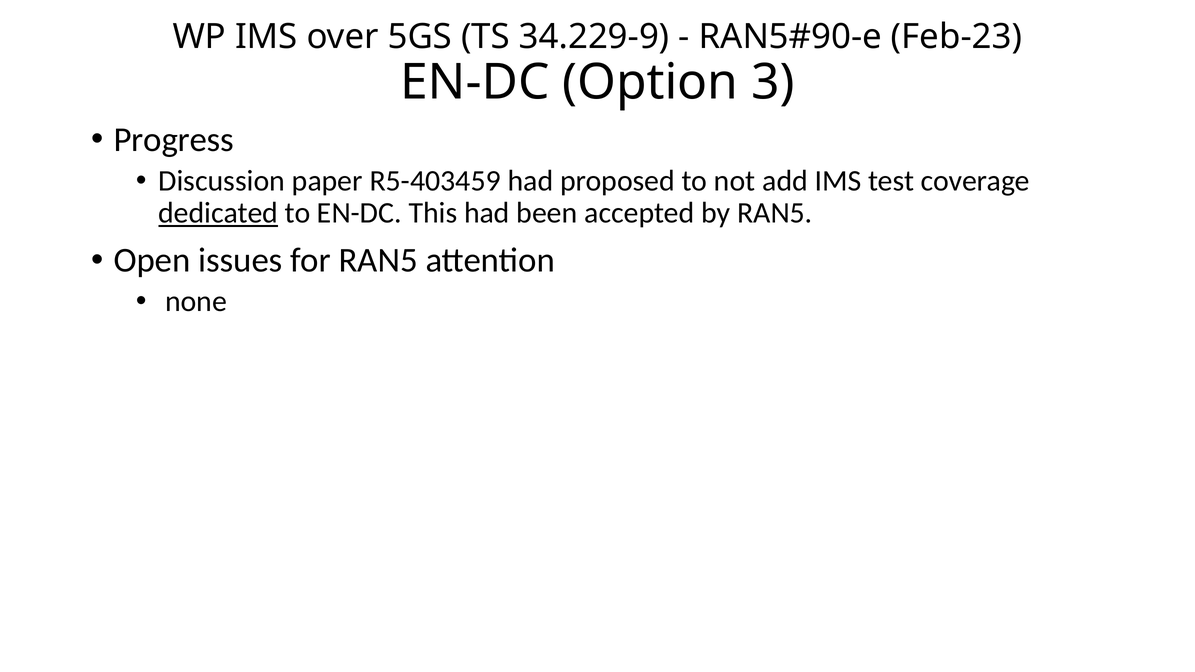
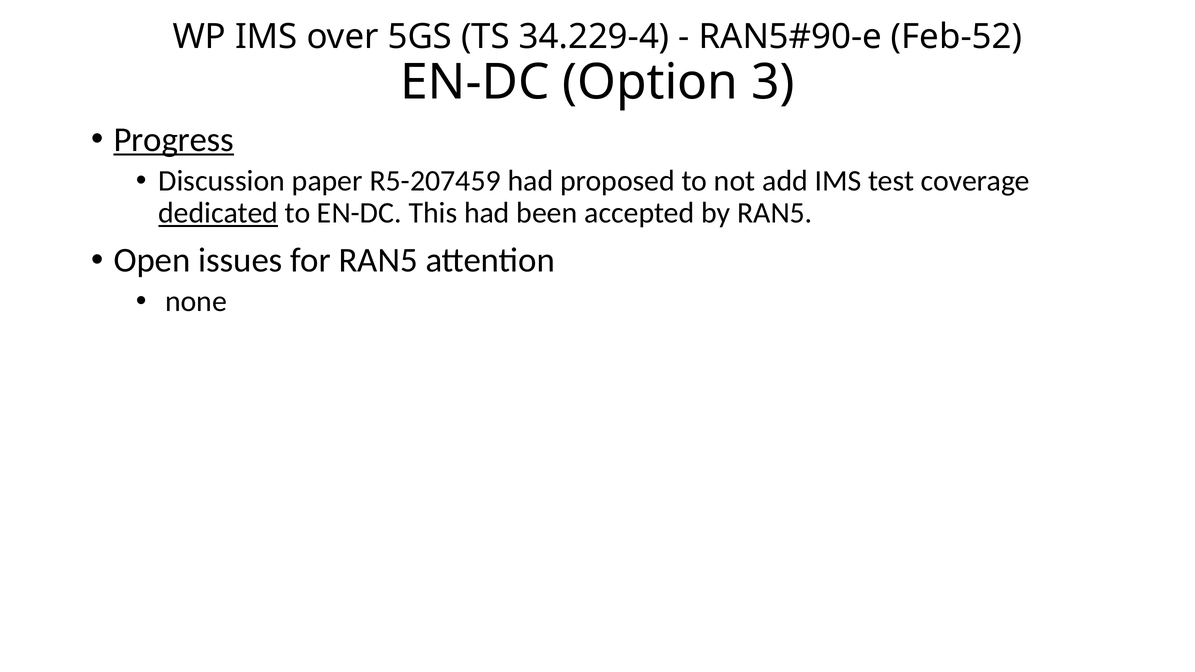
34.229-9: 34.229-9 -> 34.229-4
Feb-23: Feb-23 -> Feb-52
Progress underline: none -> present
R5-403459: R5-403459 -> R5-207459
